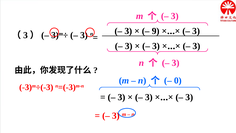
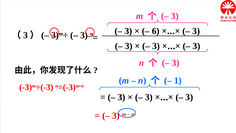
9: 9 -> 6
0: 0 -> 1
